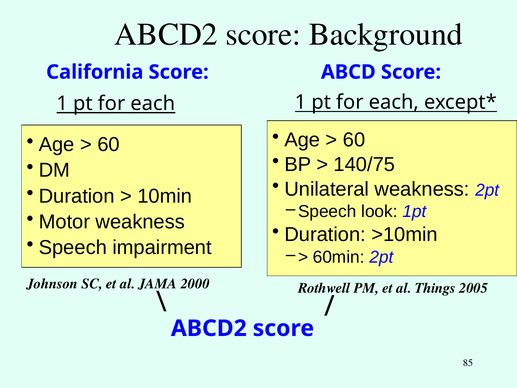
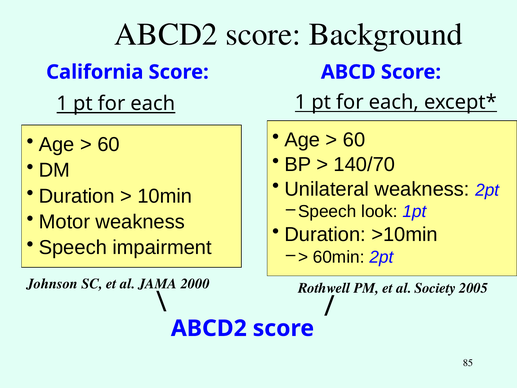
140/75: 140/75 -> 140/70
Things: Things -> Society
